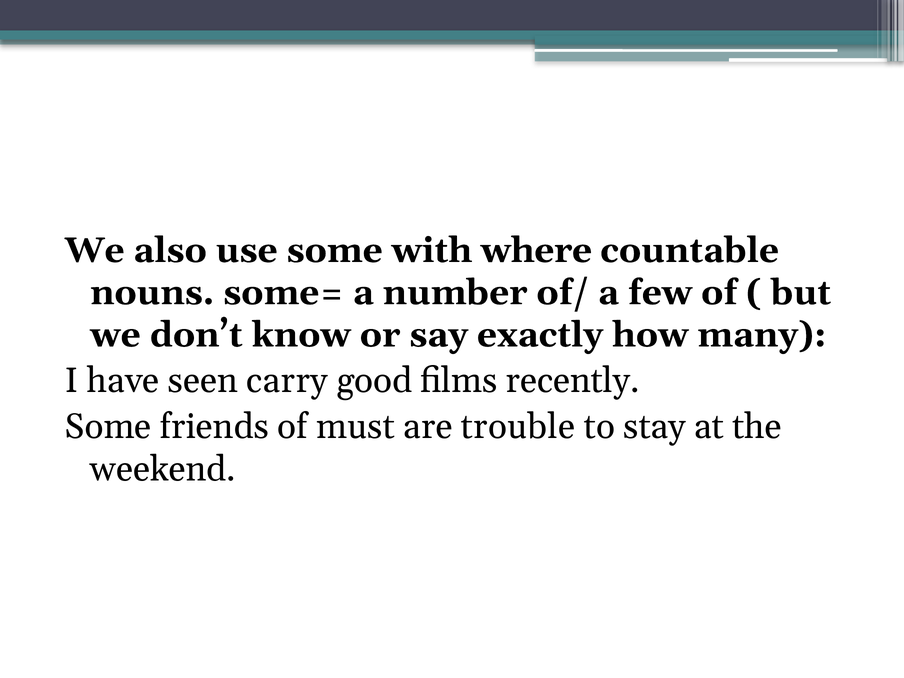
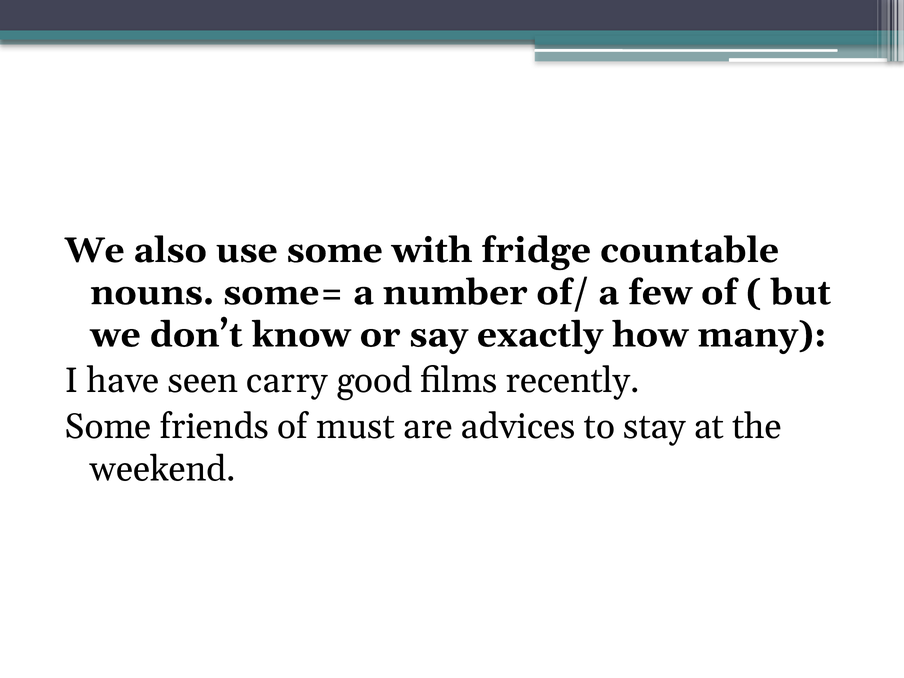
where: where -> fridge
trouble: trouble -> advices
